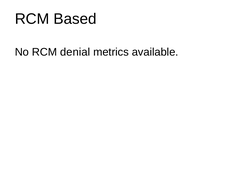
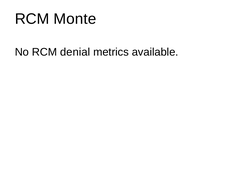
Based: Based -> Monte
